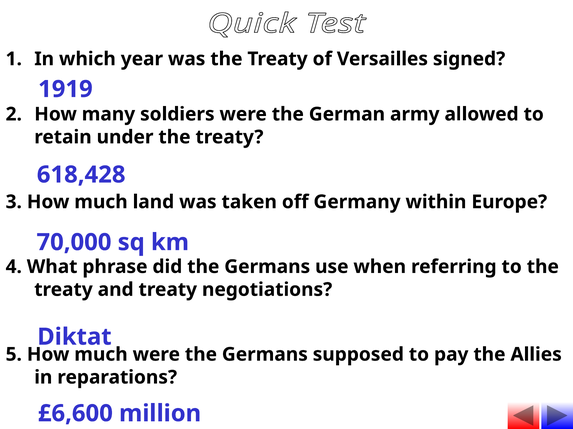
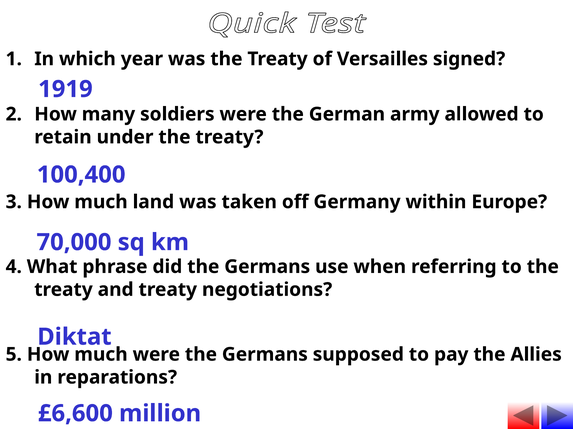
618,428: 618,428 -> 100,400
